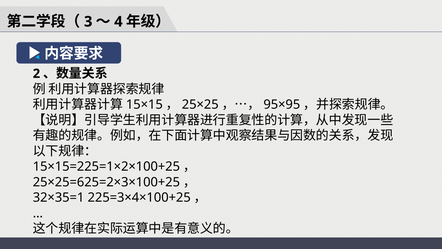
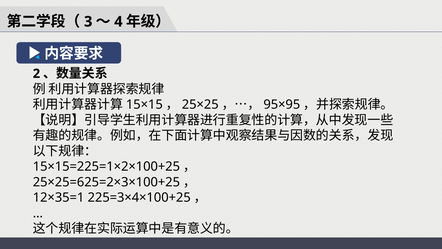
32×35=1: 32×35=1 -> 12×35=1
